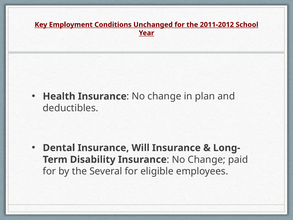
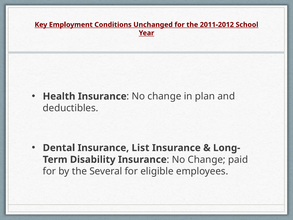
Will: Will -> List
